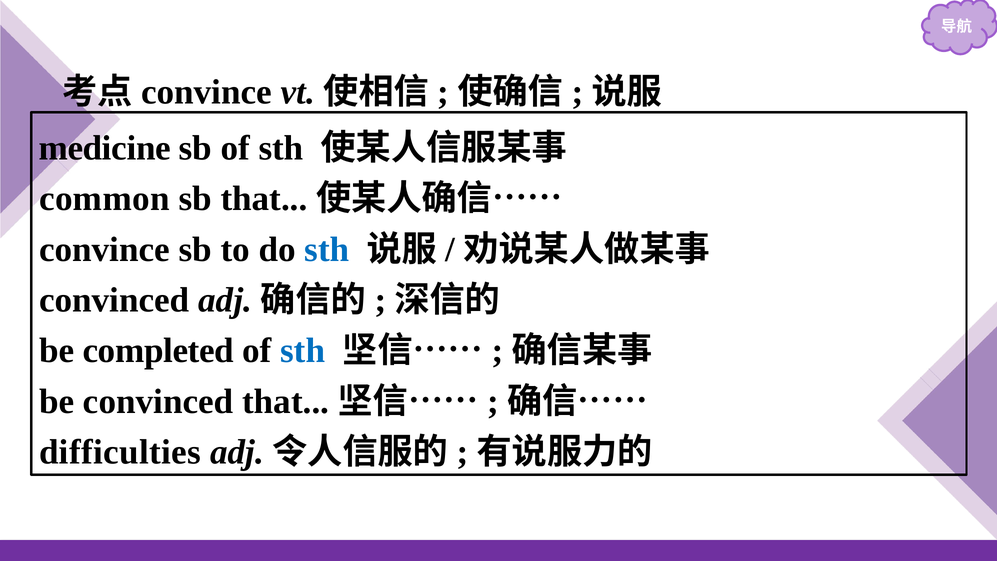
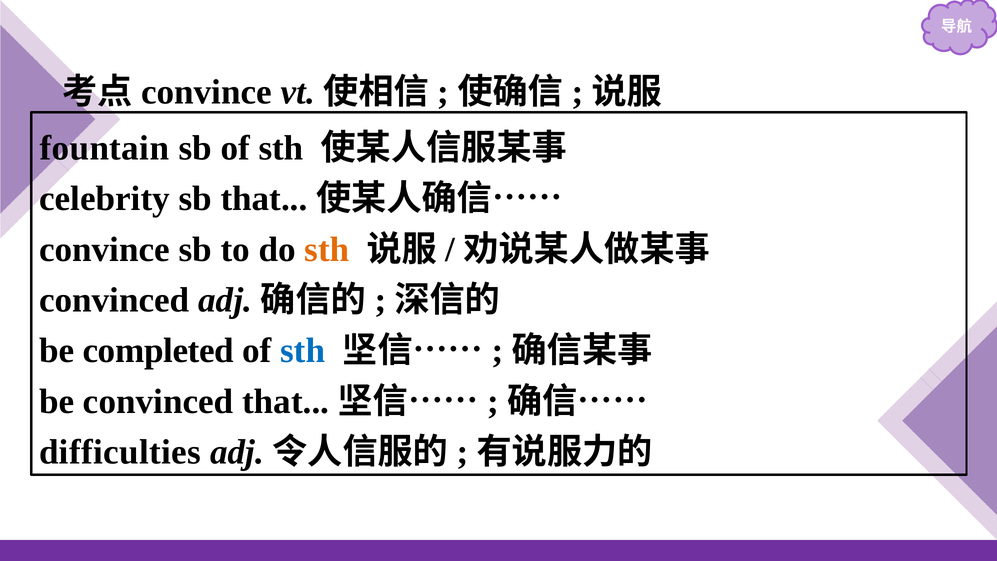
medicine: medicine -> fountain
common: common -> celebrity
sth at (327, 249) colour: blue -> orange
